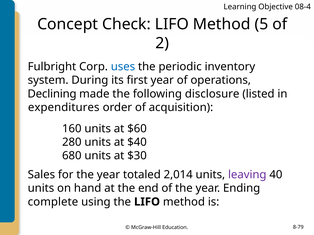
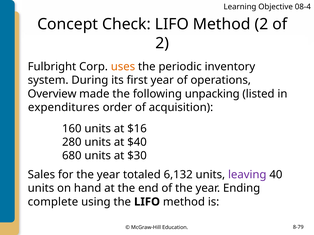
Method 5: 5 -> 2
uses colour: blue -> orange
Declining: Declining -> Overview
disclosure: disclosure -> unpacking
$60: $60 -> $16
2,014: 2,014 -> 6,132
